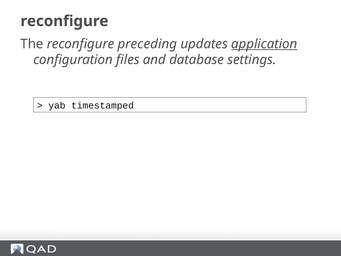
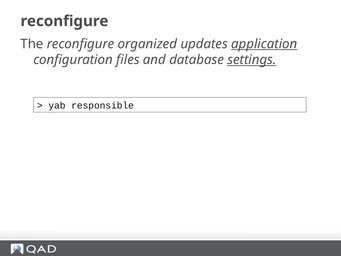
preceding: preceding -> organized
settings underline: none -> present
timestamped: timestamped -> responsible
